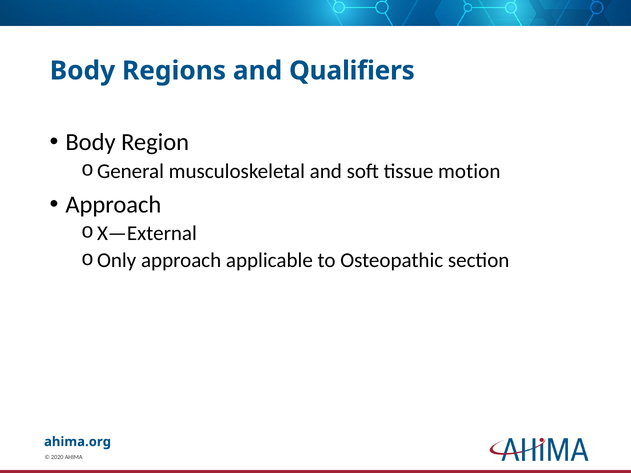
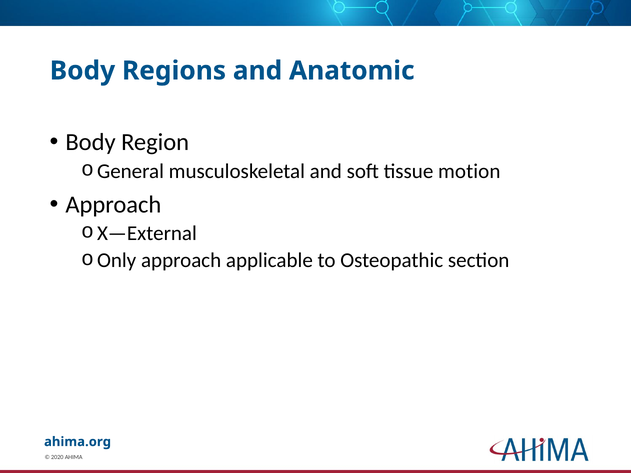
Qualifiers: Qualifiers -> Anatomic
